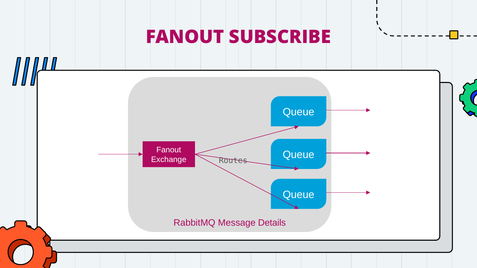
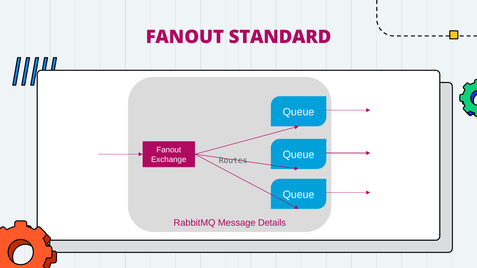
SUBSCRIBE: SUBSCRIBE -> STANDARD
